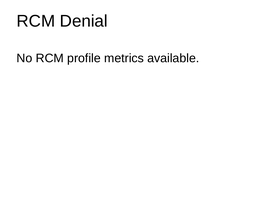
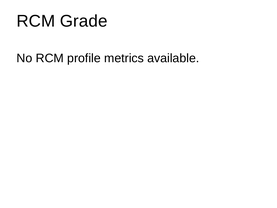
Denial: Denial -> Grade
